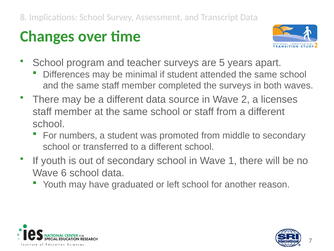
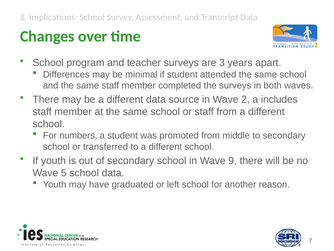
5: 5 -> 3
licenses: licenses -> includes
1: 1 -> 9
6: 6 -> 5
